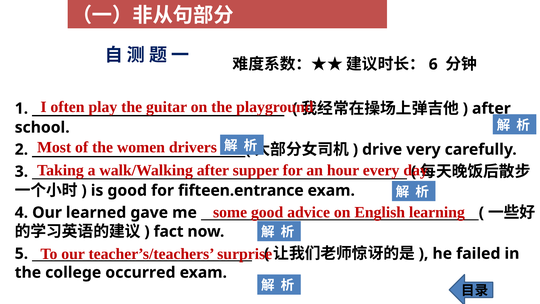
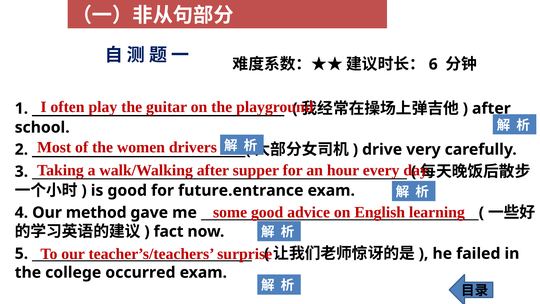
fifteen.entrance: fifteen.entrance -> future.entrance
learned: learned -> method
